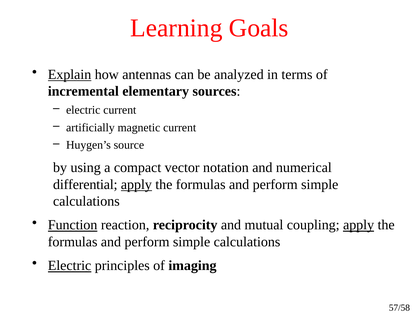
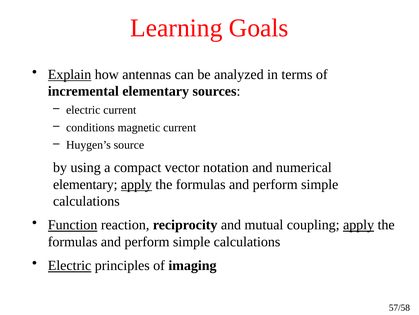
artificially: artificially -> conditions
differential at (85, 184): differential -> elementary
